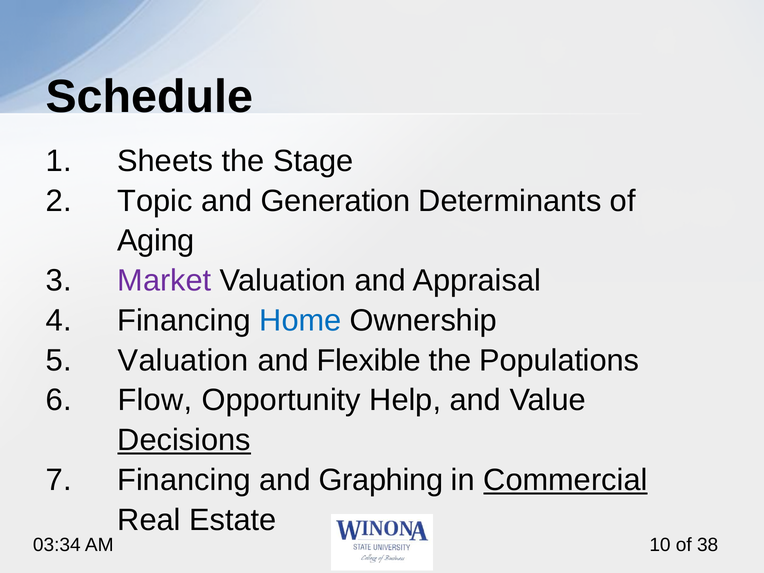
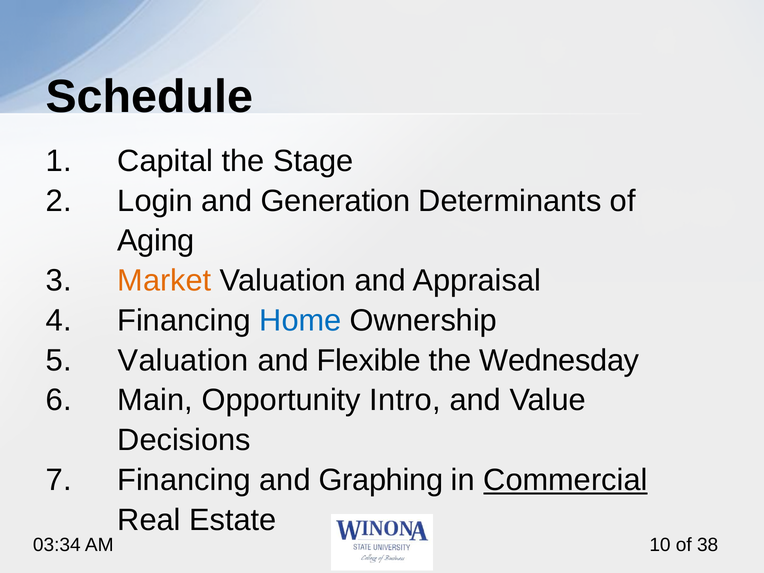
Sheets: Sheets -> Capital
Topic: Topic -> Login
Market colour: purple -> orange
Populations: Populations -> Wednesday
Flow: Flow -> Main
Help: Help -> Intro
Decisions underline: present -> none
